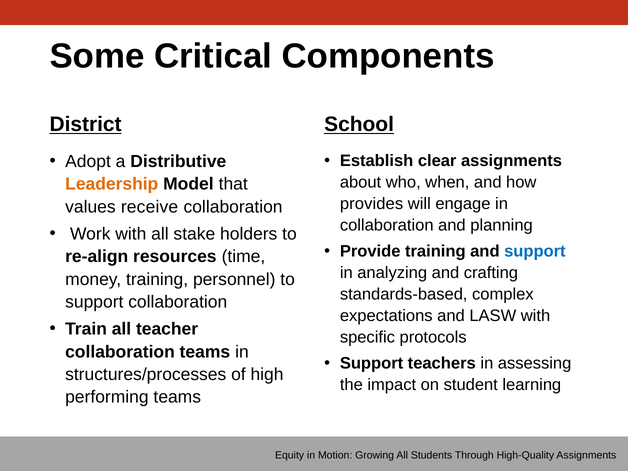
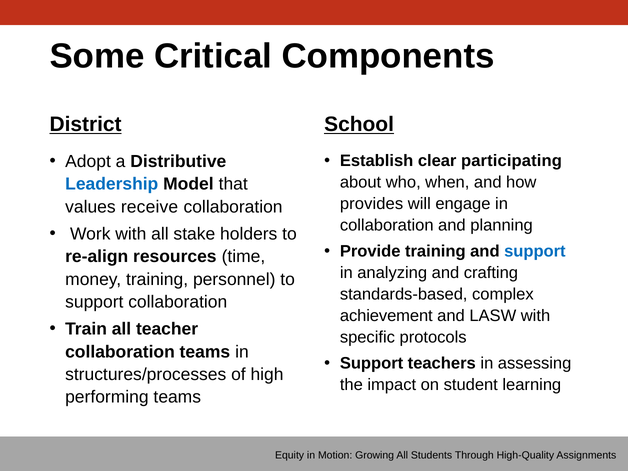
clear assignments: assignments -> participating
Leadership colour: orange -> blue
expectations: expectations -> achievement
